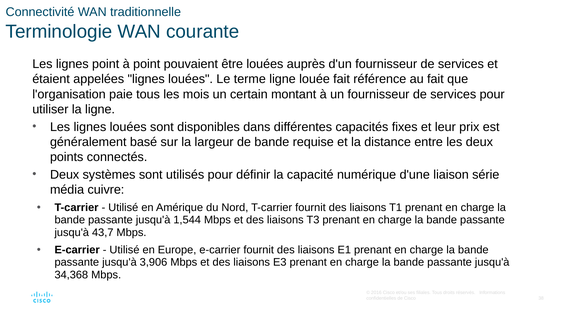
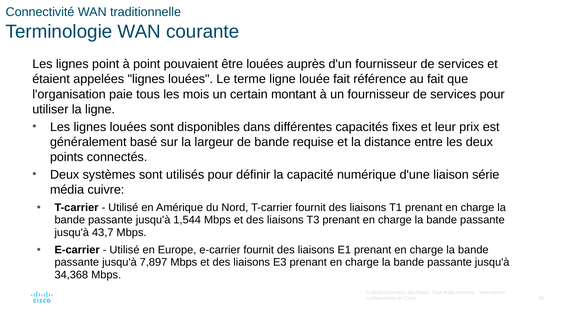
3,906: 3,906 -> 7,897
